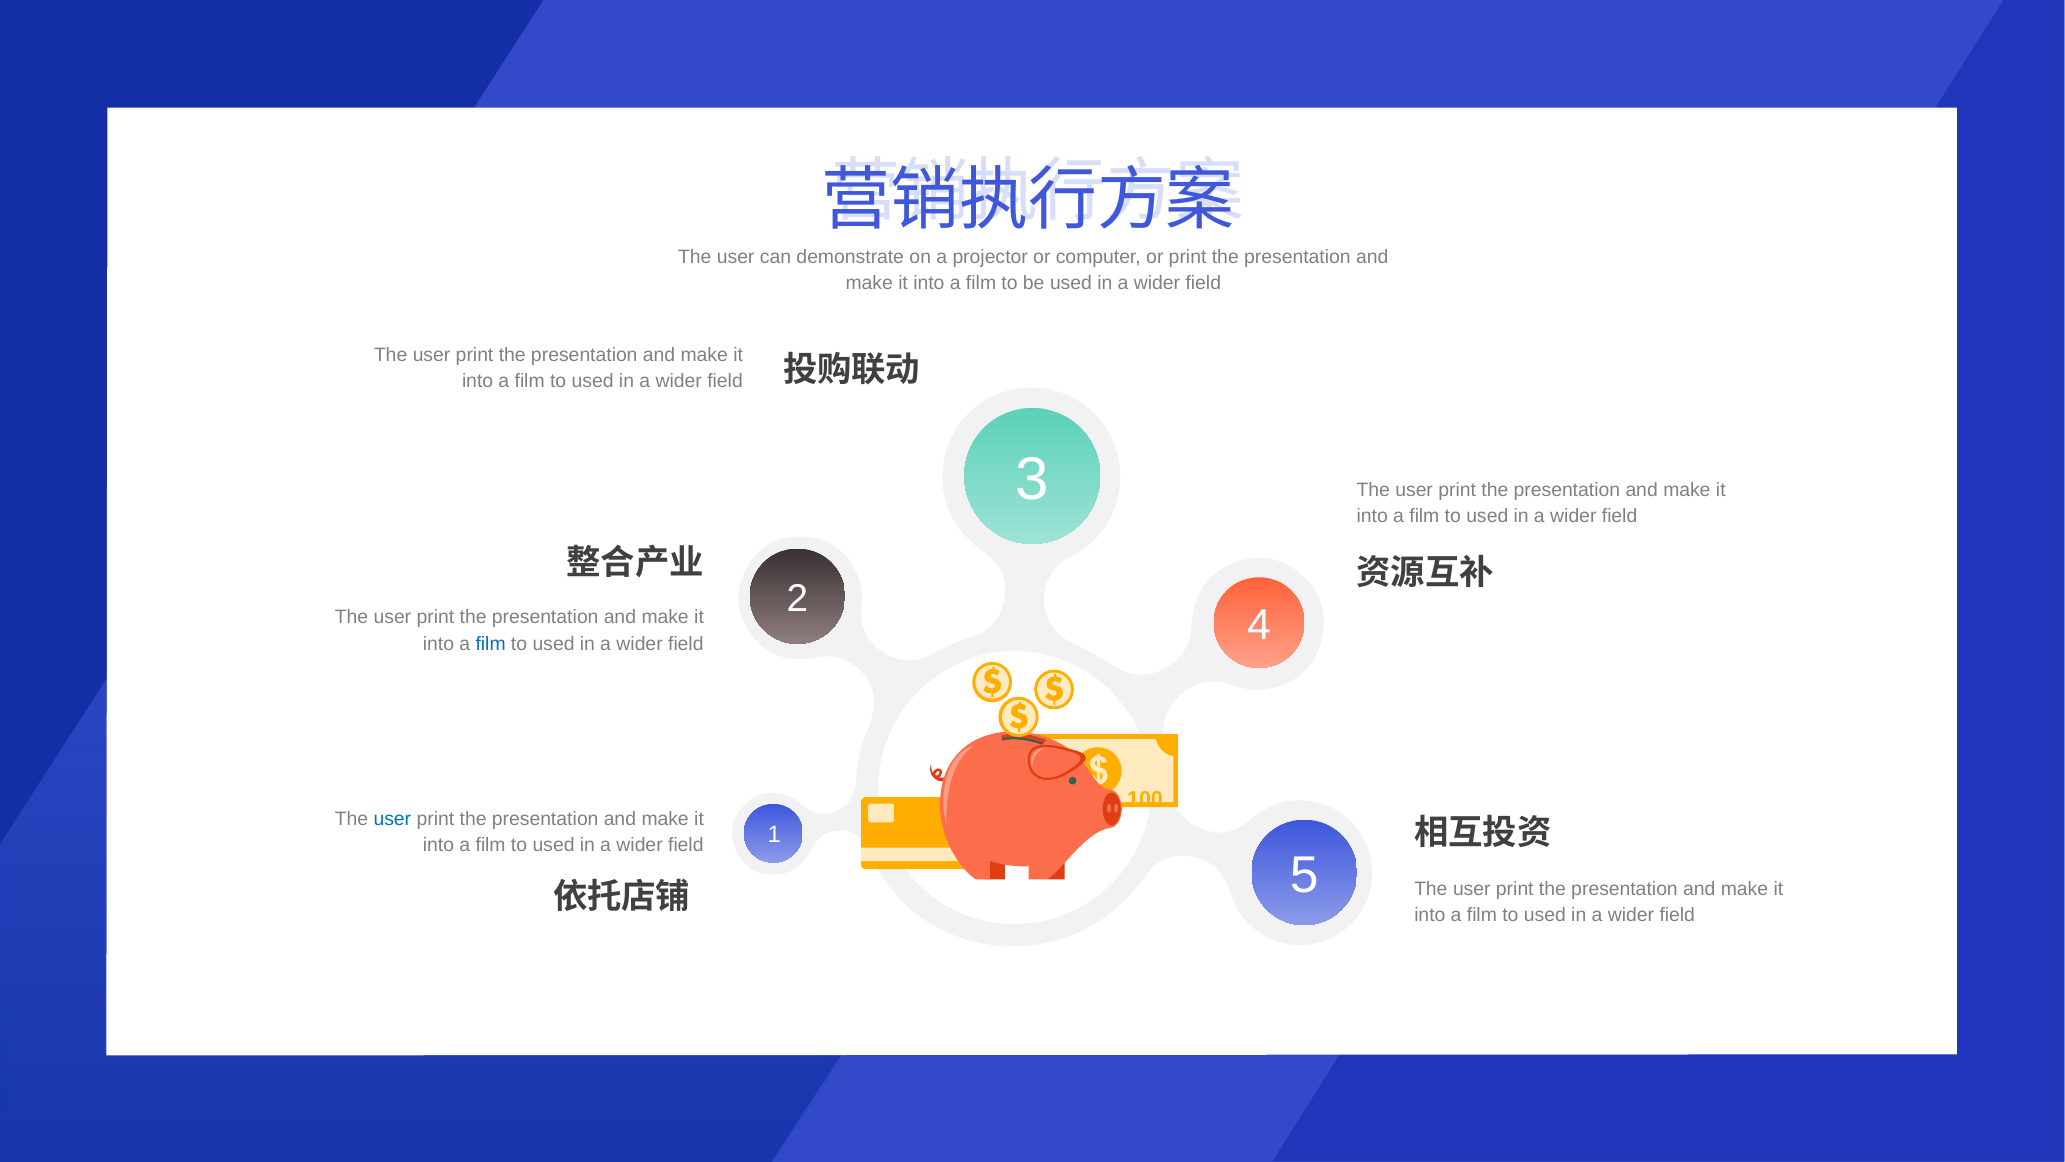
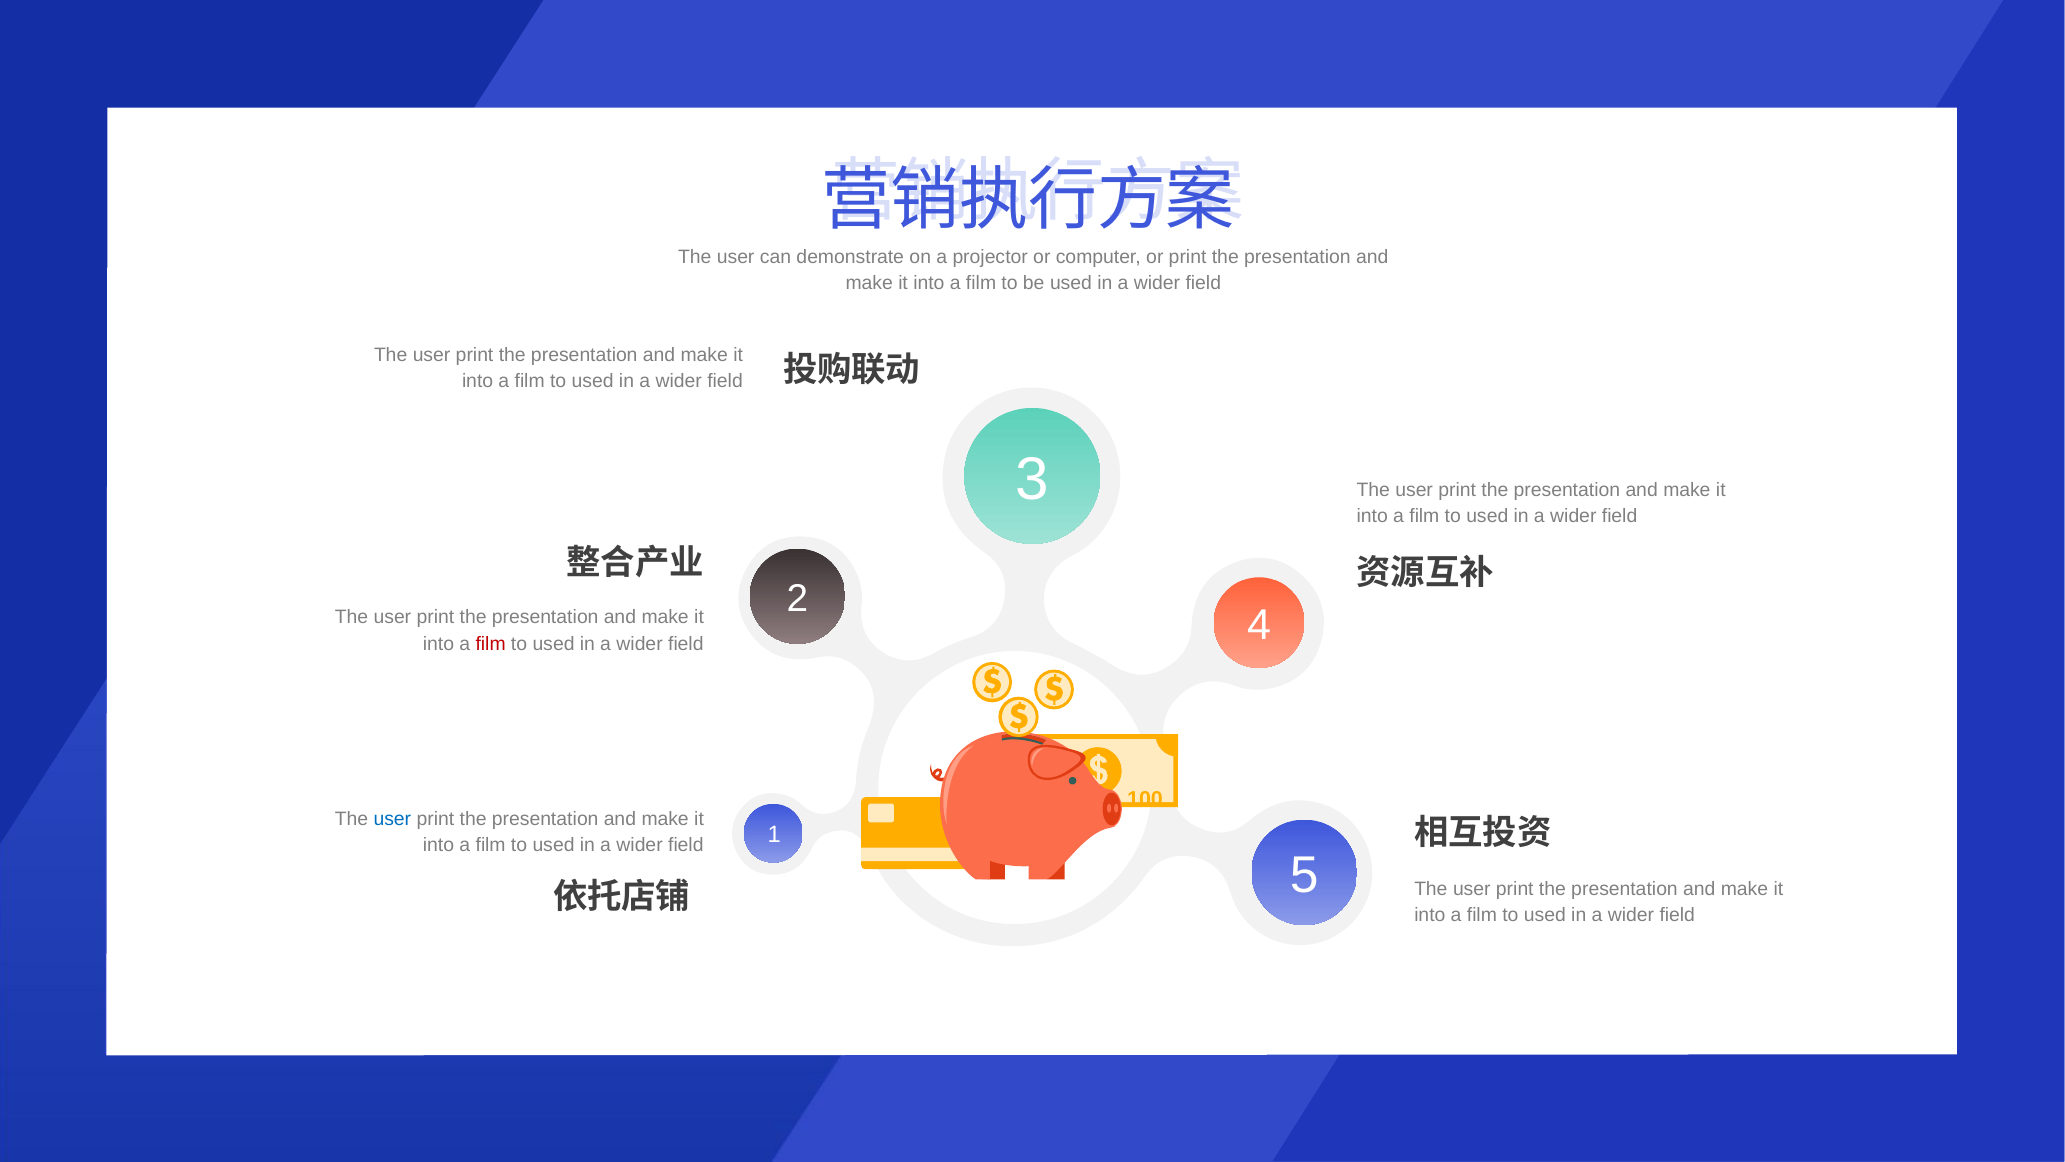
film at (491, 644) colour: blue -> red
